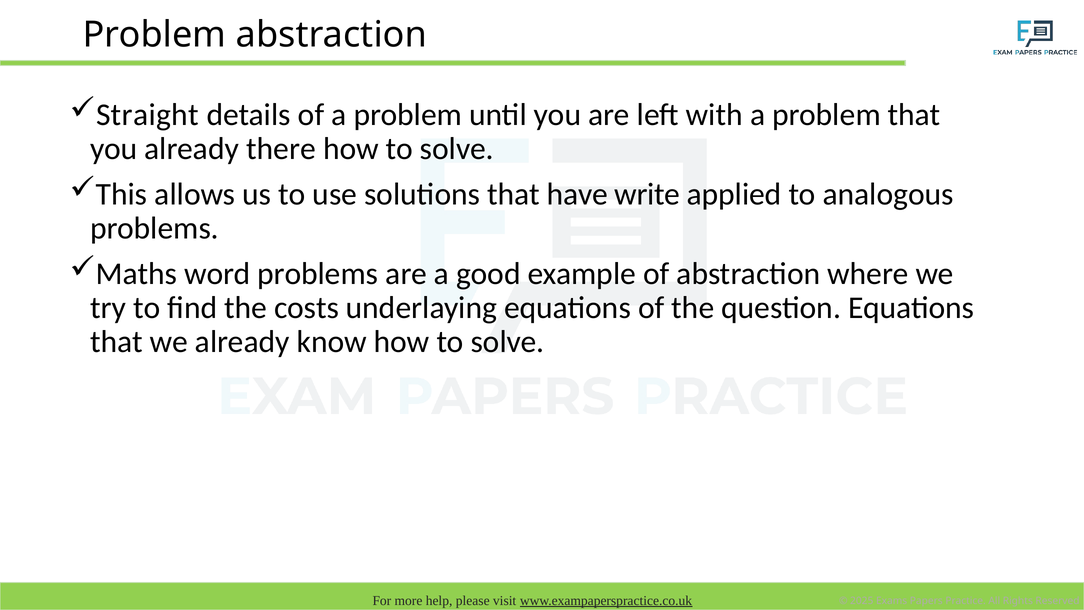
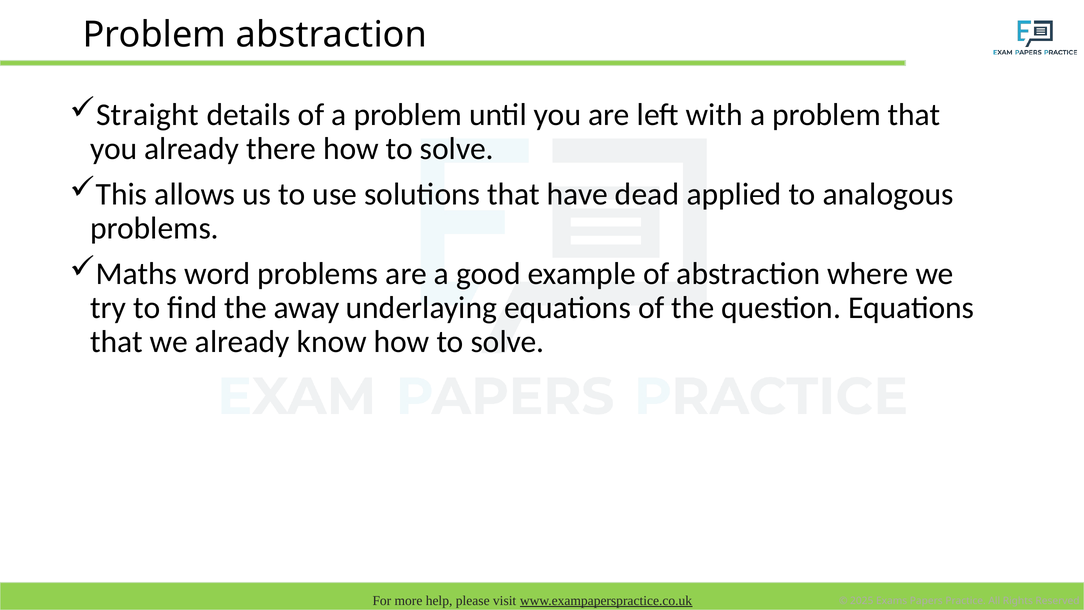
write: write -> dead
costs: costs -> away
